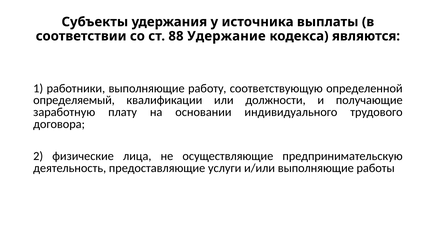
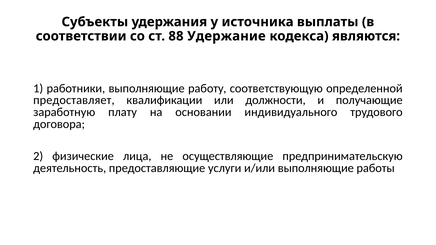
определяемый: определяемый -> предоставляет
